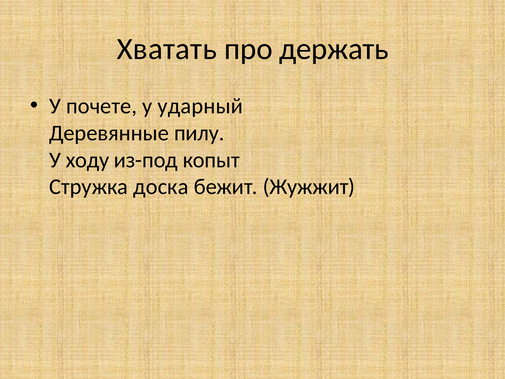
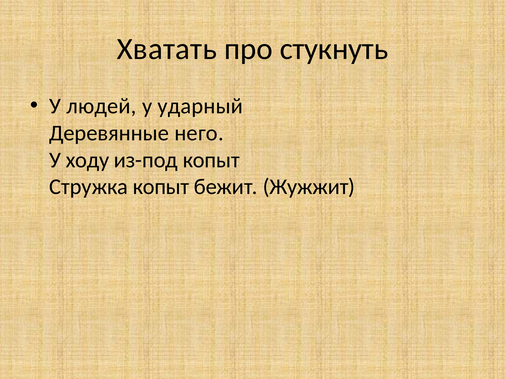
держать: держать -> стукнуть
почете: почете -> людей
пилу: пилу -> него
Стружка доска: доска -> копыт
